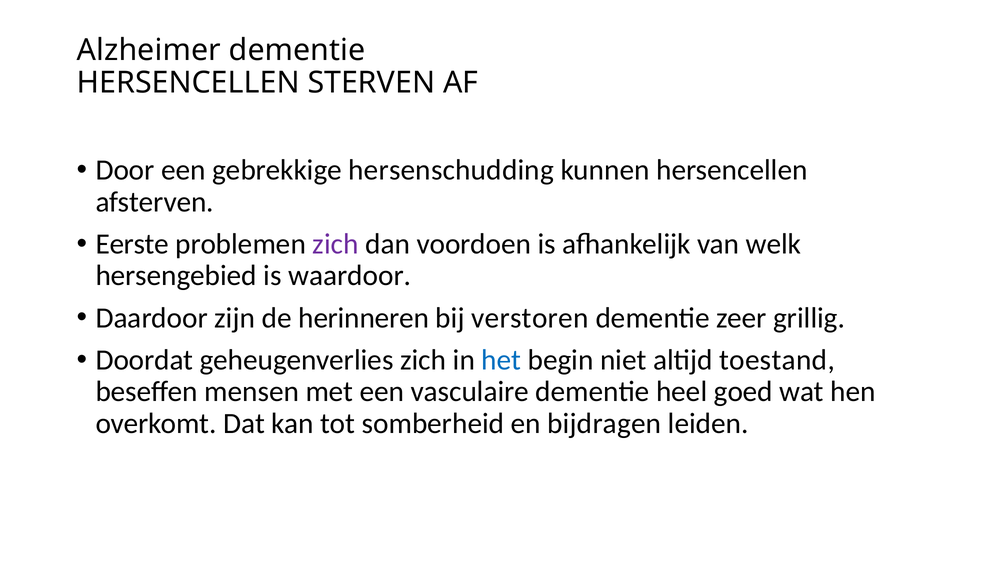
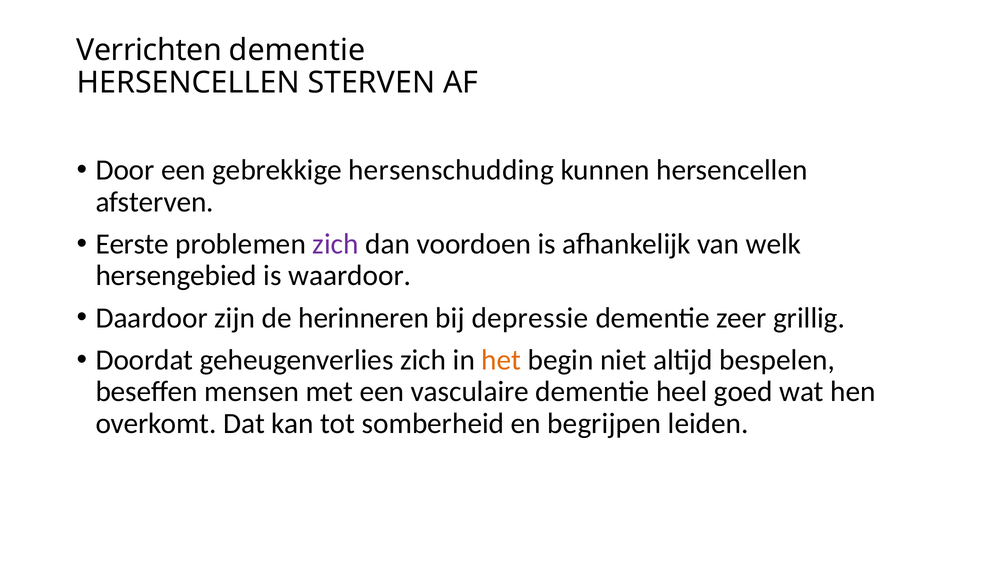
Alzheimer: Alzheimer -> Verrichten
verstoren: verstoren -> depressie
het colour: blue -> orange
toestand: toestand -> bespelen
bijdragen: bijdragen -> begrijpen
